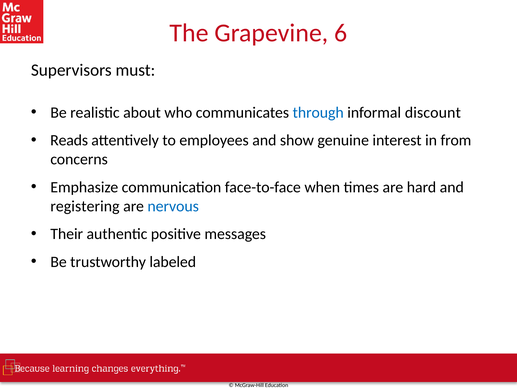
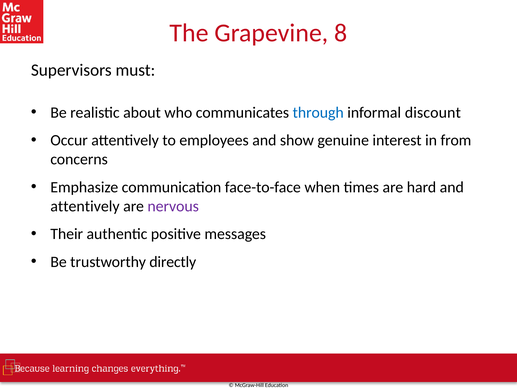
6: 6 -> 8
Reads: Reads -> Occur
registering at (85, 206): registering -> attentively
nervous colour: blue -> purple
labeled: labeled -> directly
